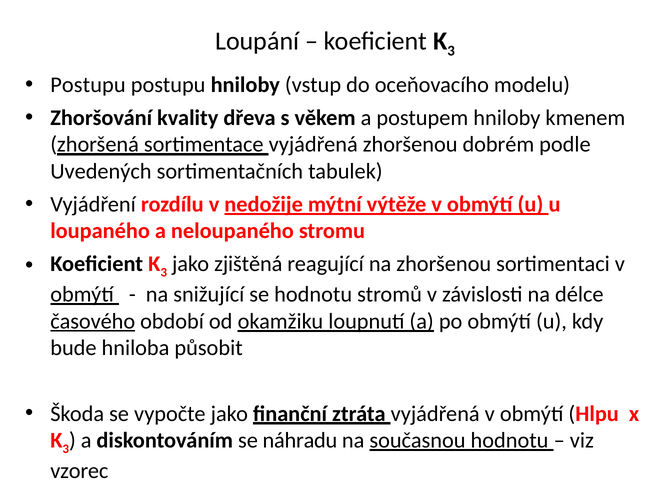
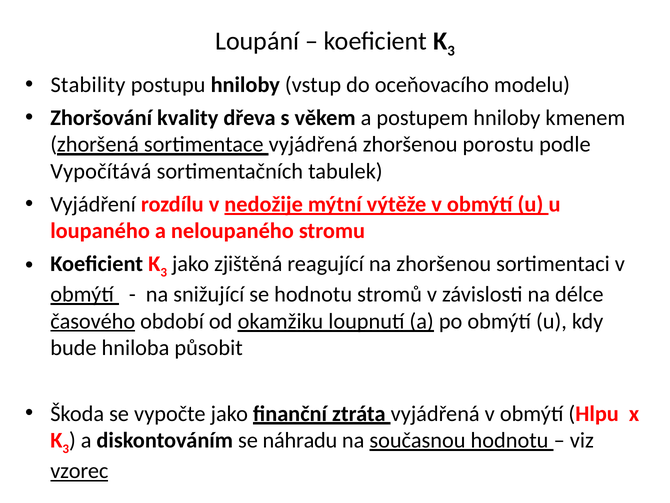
Postupu at (88, 85): Postupu -> Stability
dobrém: dobrém -> porostu
Uvedených: Uvedených -> Vypočítává
vzorec underline: none -> present
